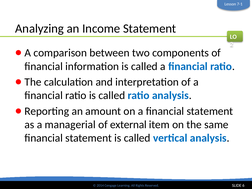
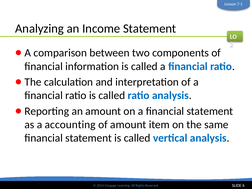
managerial: managerial -> accounting
of external: external -> amount
